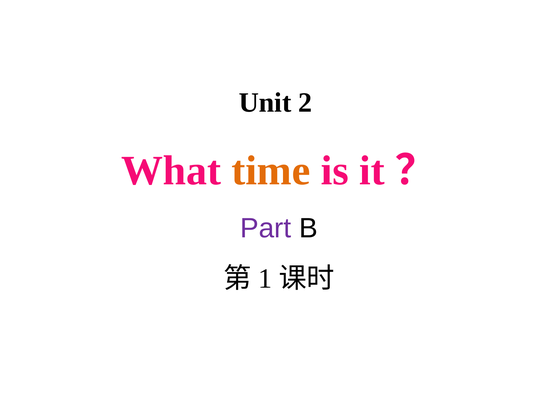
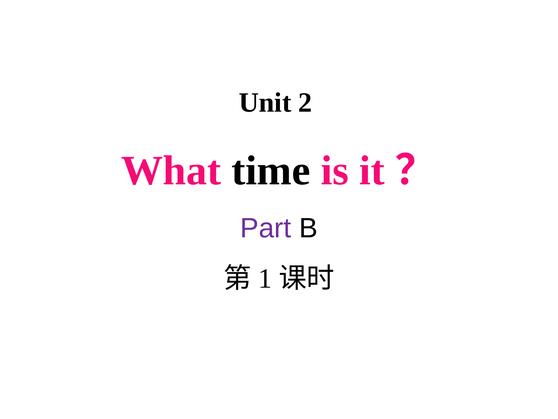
time colour: orange -> black
